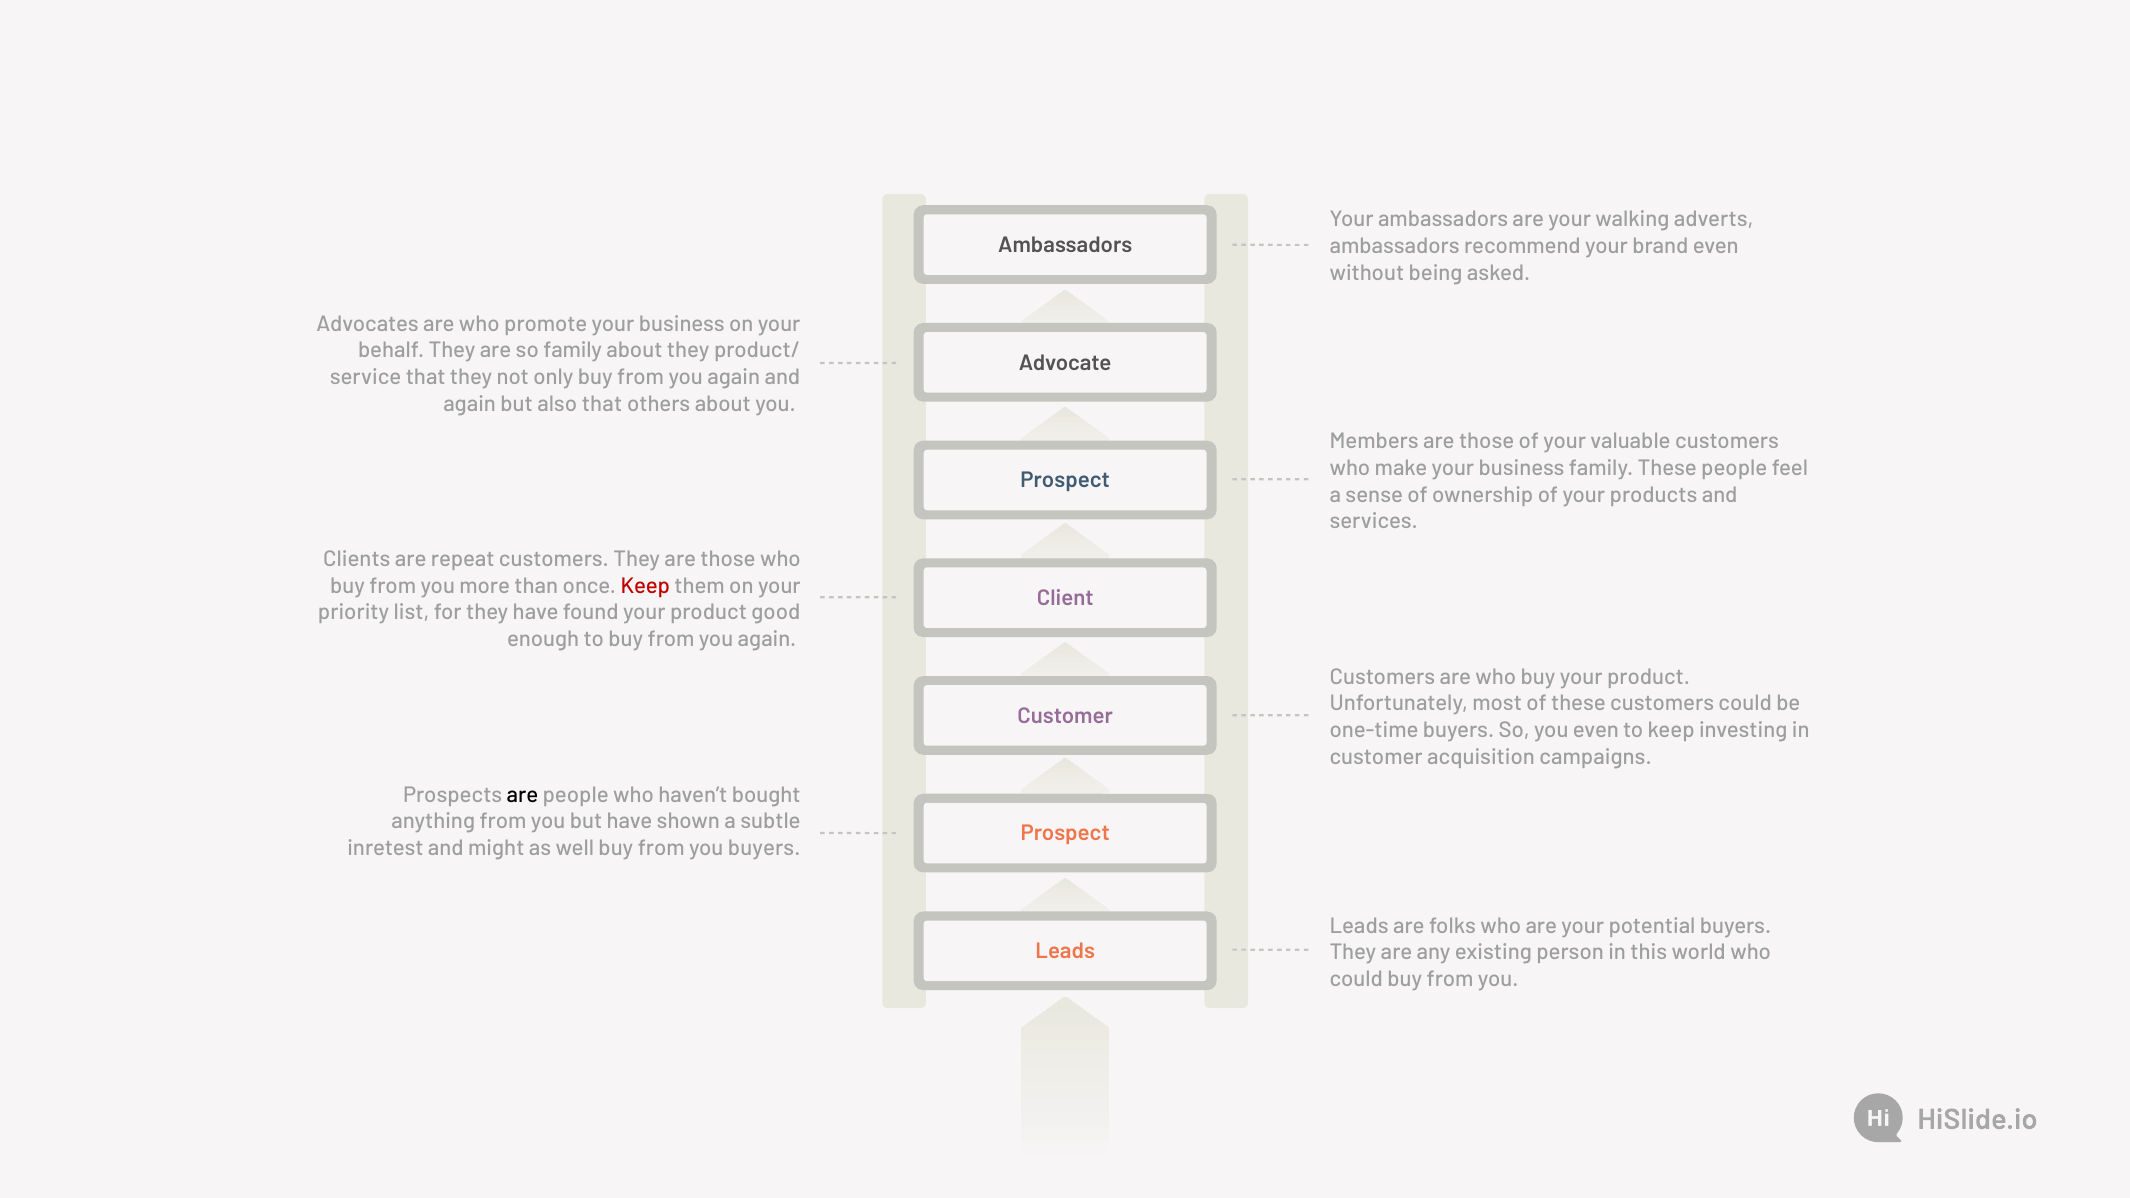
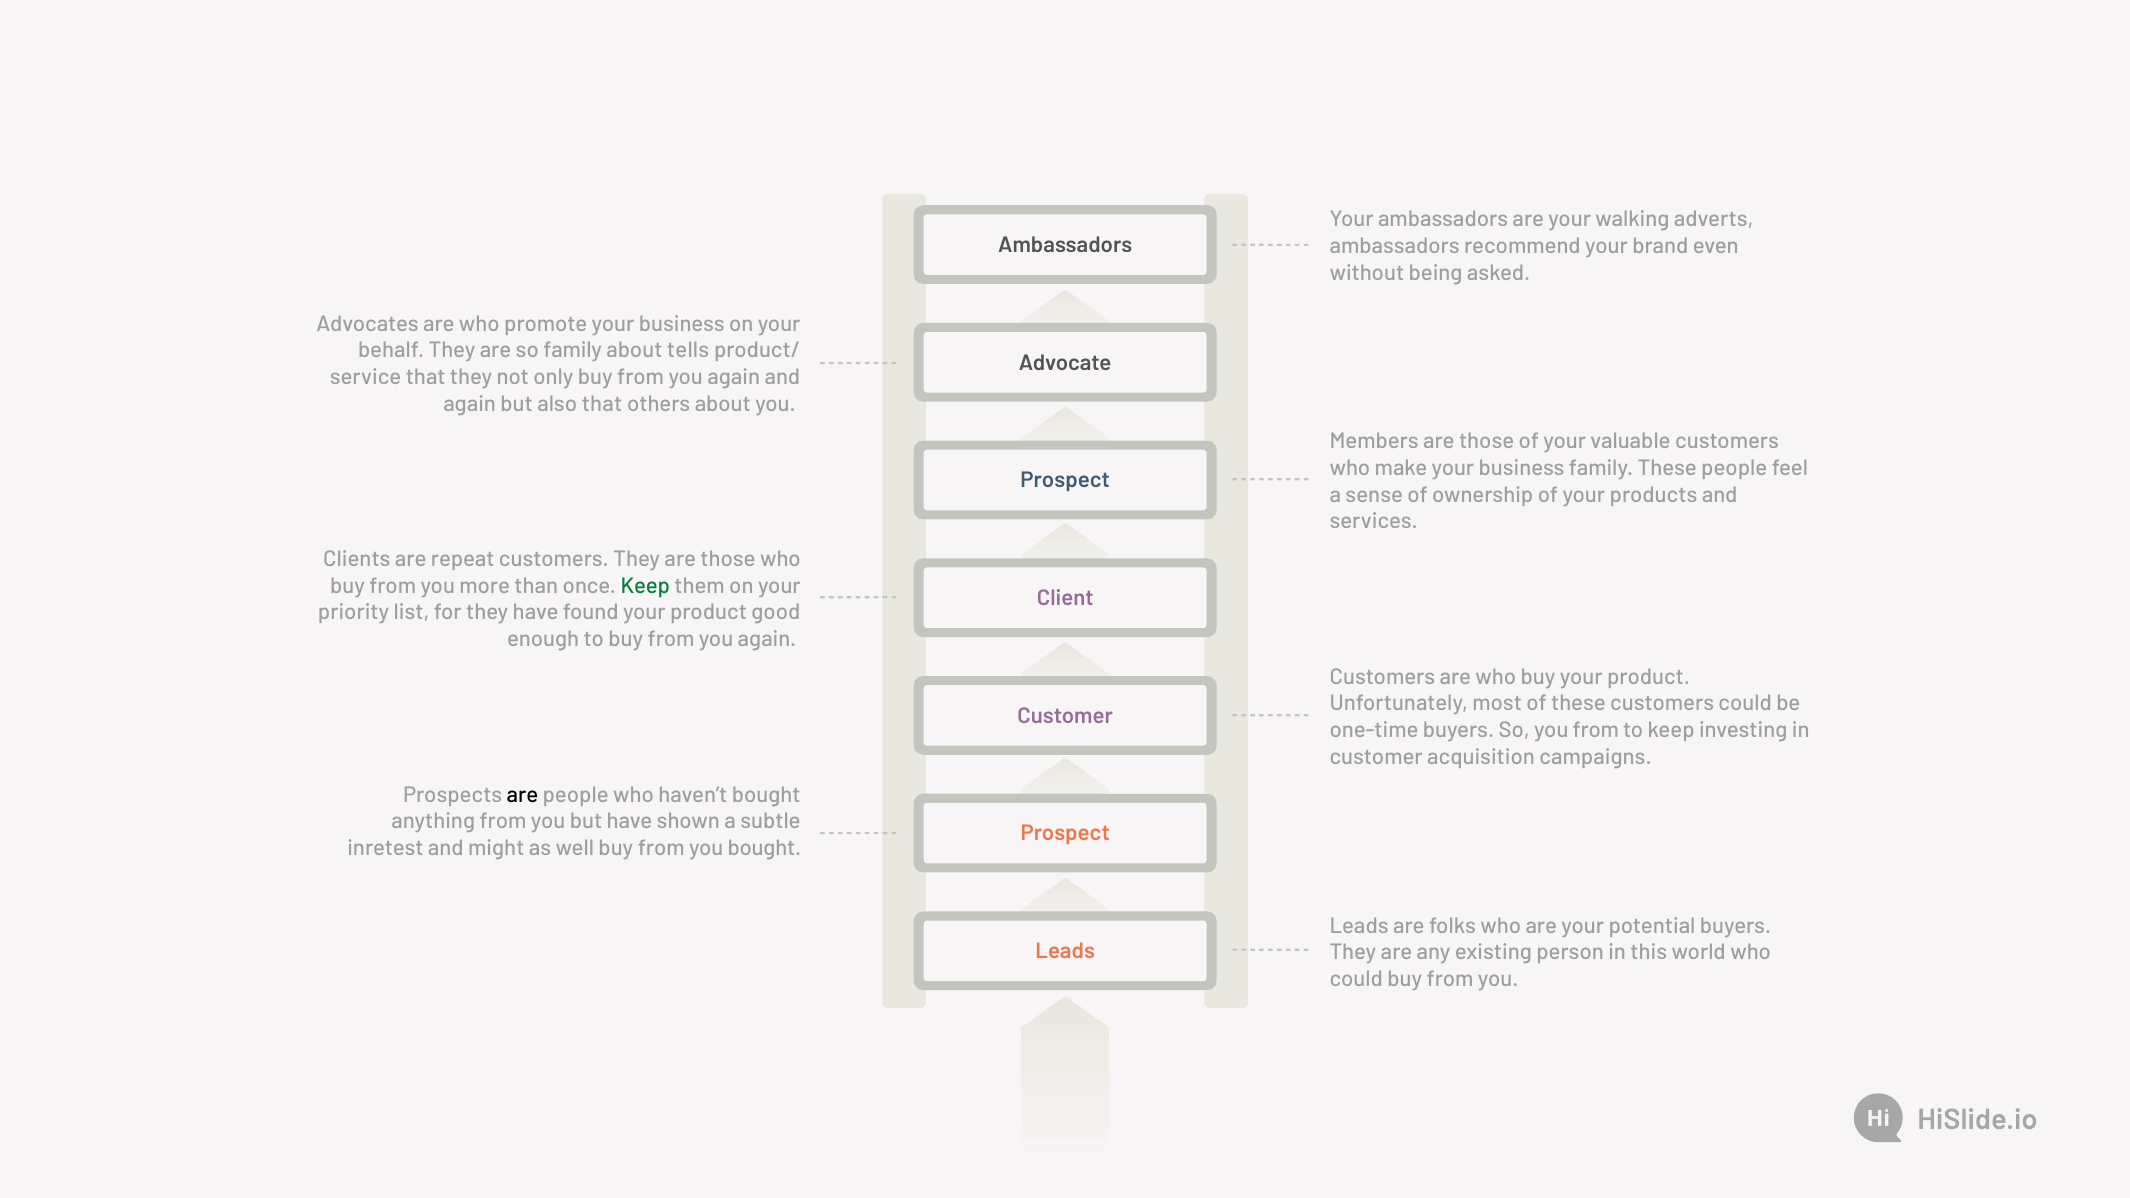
about they: they -> tells
Keep at (645, 586) colour: red -> green
you even: even -> from
you buyers: buyers -> bought
